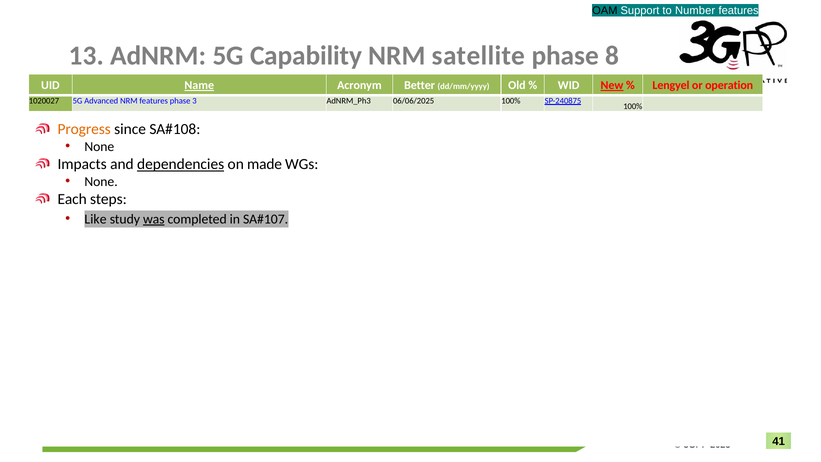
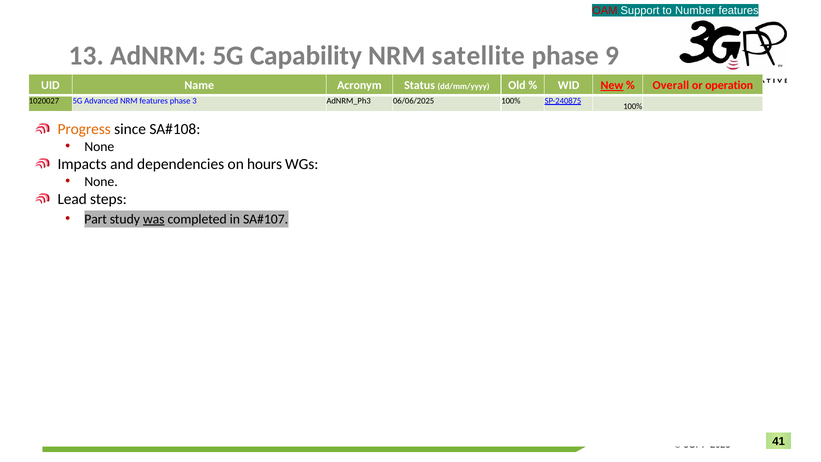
OAM colour: black -> red
phase 8: 8 -> 9
Name underline: present -> none
Better: Better -> Status
Lengyel: Lengyel -> Overall
dependencies underline: present -> none
made: made -> hours
Each: Each -> Lead
Like: Like -> Part
